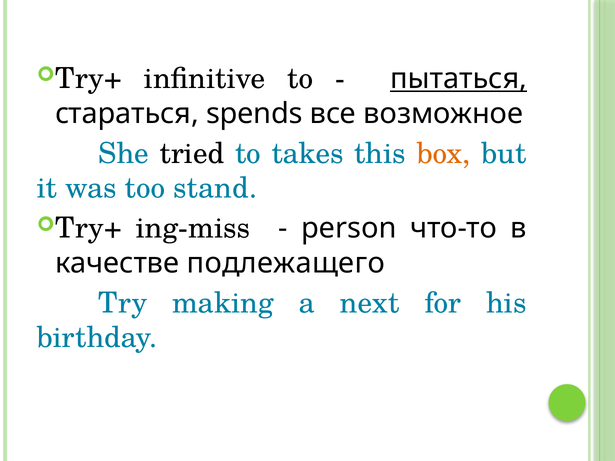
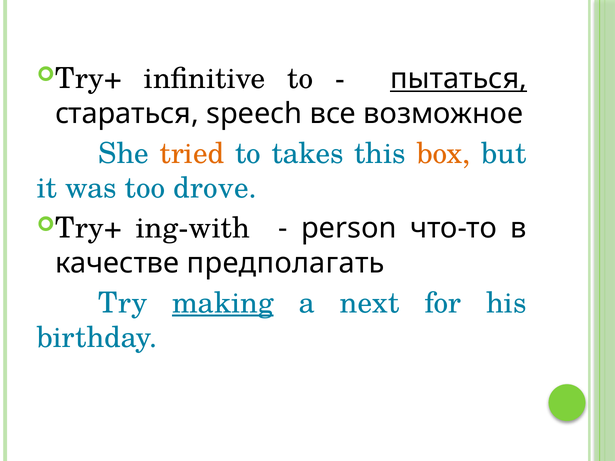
spends: spends -> speech
tried colour: black -> orange
stand: stand -> drove
ing-miss: ing-miss -> ing-with
подлежащего: подлежащего -> предполагать
making underline: none -> present
